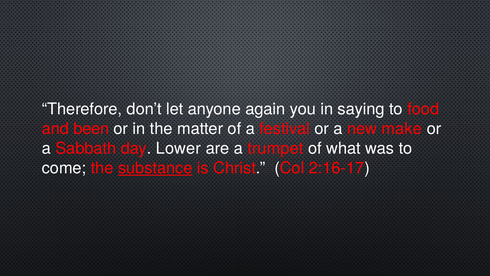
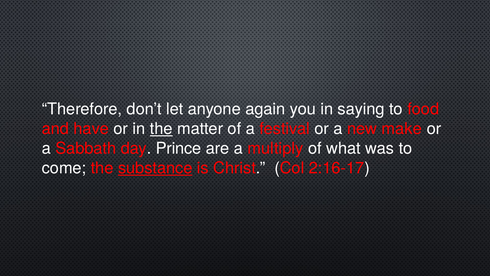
been: been -> have
the at (161, 129) underline: none -> present
Lower: Lower -> Prince
trumpet: trumpet -> multiply
